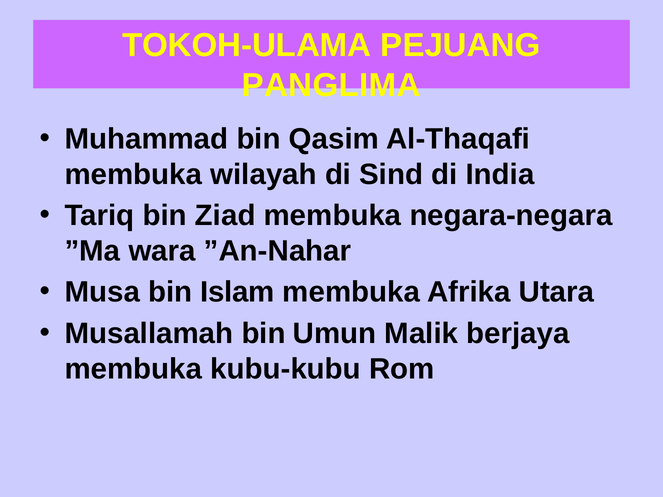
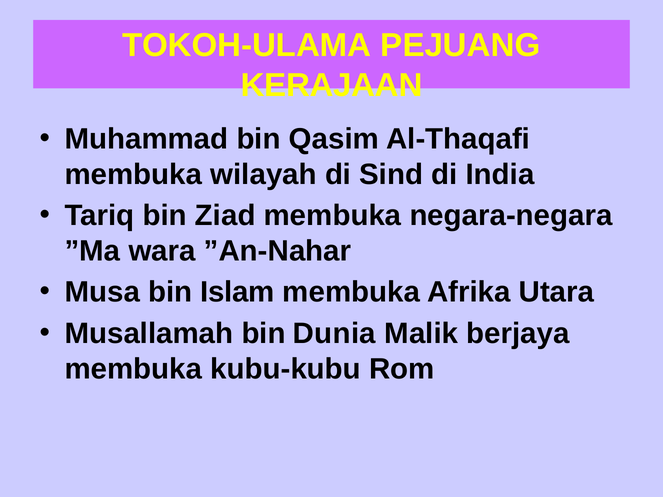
PANGLIMA: PANGLIMA -> KERAJAAN
Umun: Umun -> Dunia
